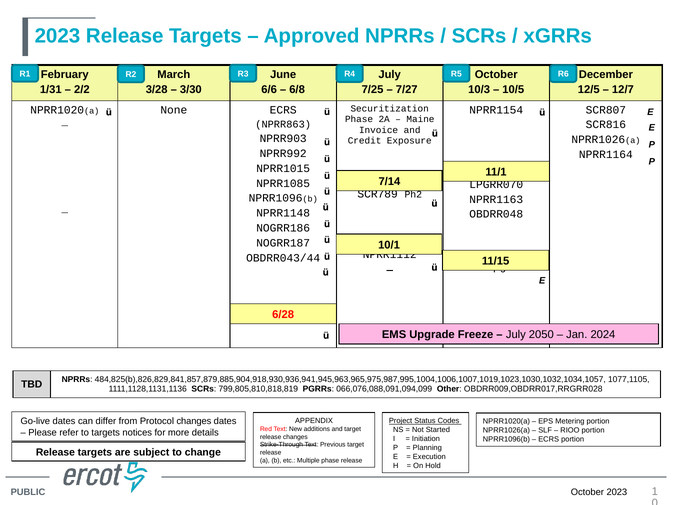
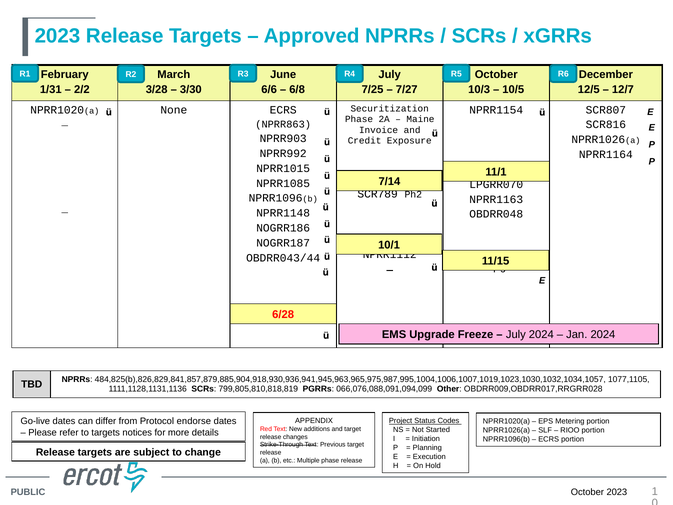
July 2050: 2050 -> 2024
Protocol changes: changes -> endorse
